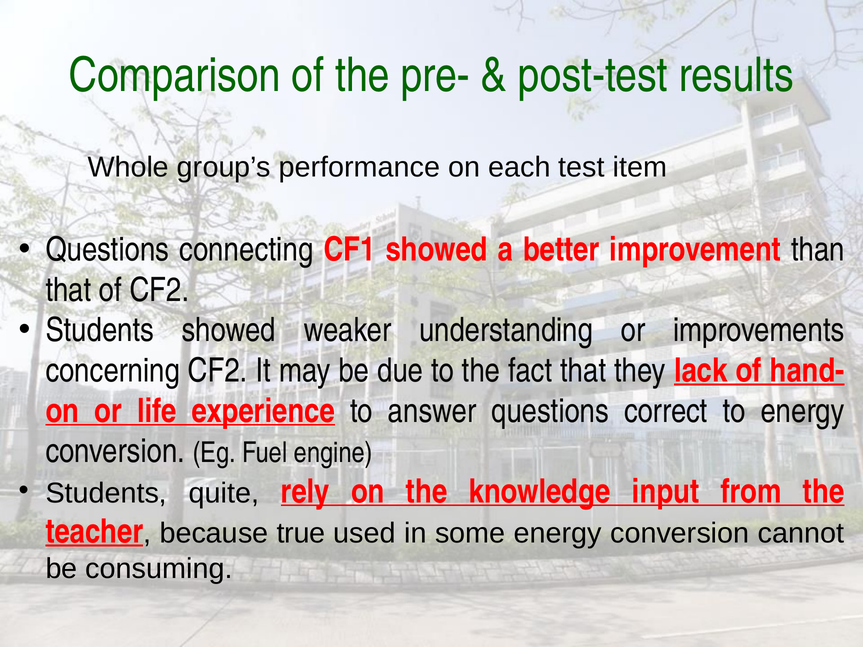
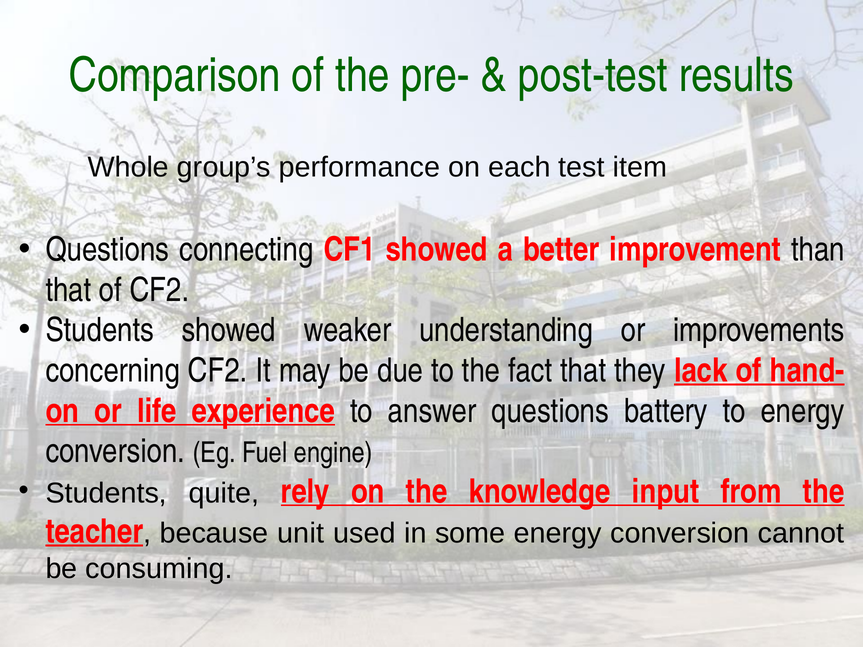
correct: correct -> battery
true: true -> unit
